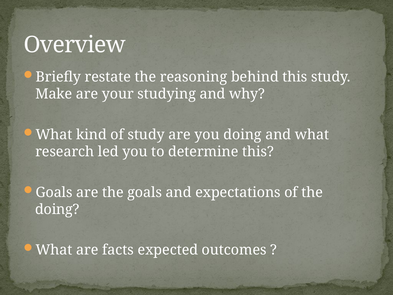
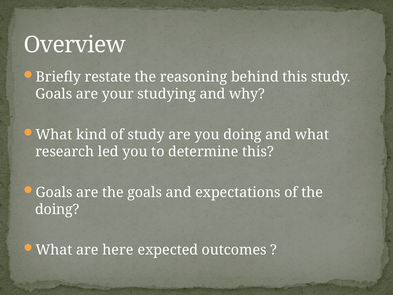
Make at (54, 94): Make -> Goals
facts: facts -> here
